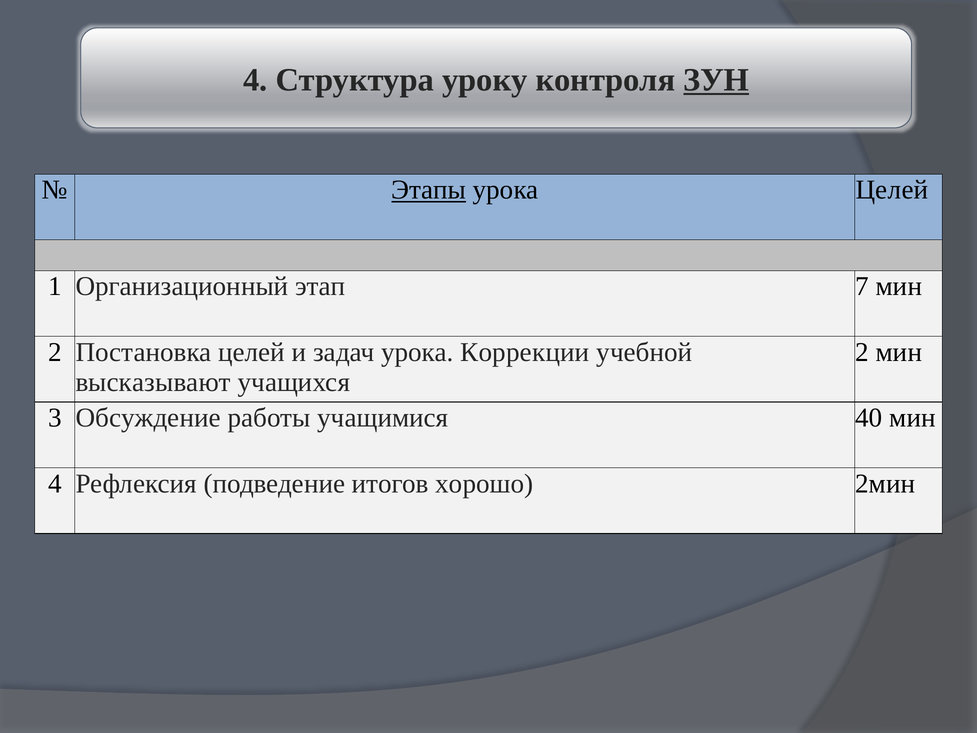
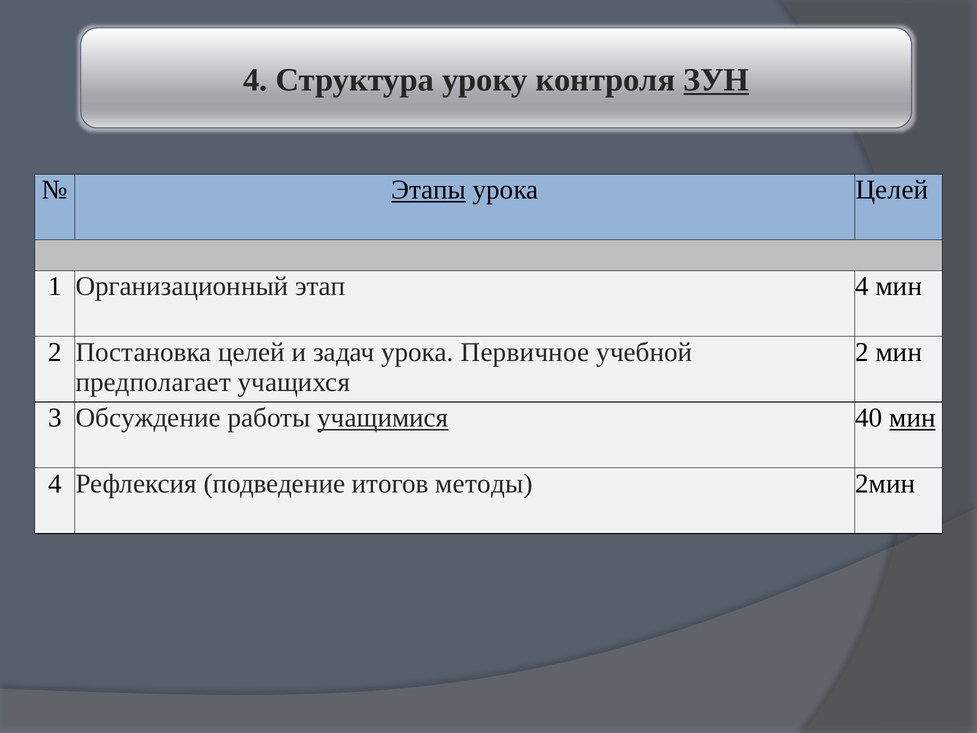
этап 7: 7 -> 4
Коррекции: Коррекции -> Первичное
высказывают: высказывают -> предполагает
учащимися underline: none -> present
мин at (913, 418) underline: none -> present
хорошо: хорошо -> методы
